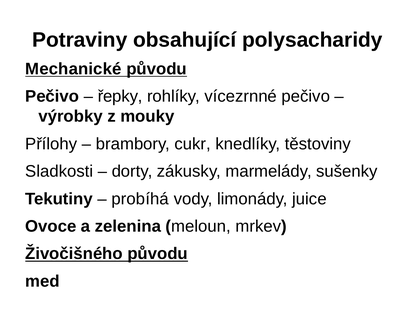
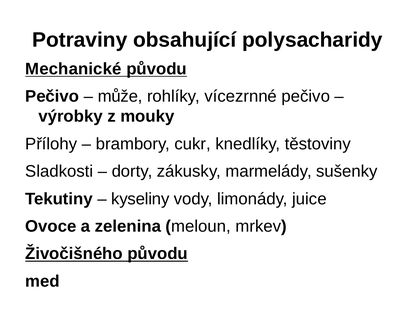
řepky: řepky -> může
probíhá: probíhá -> kyseliny
